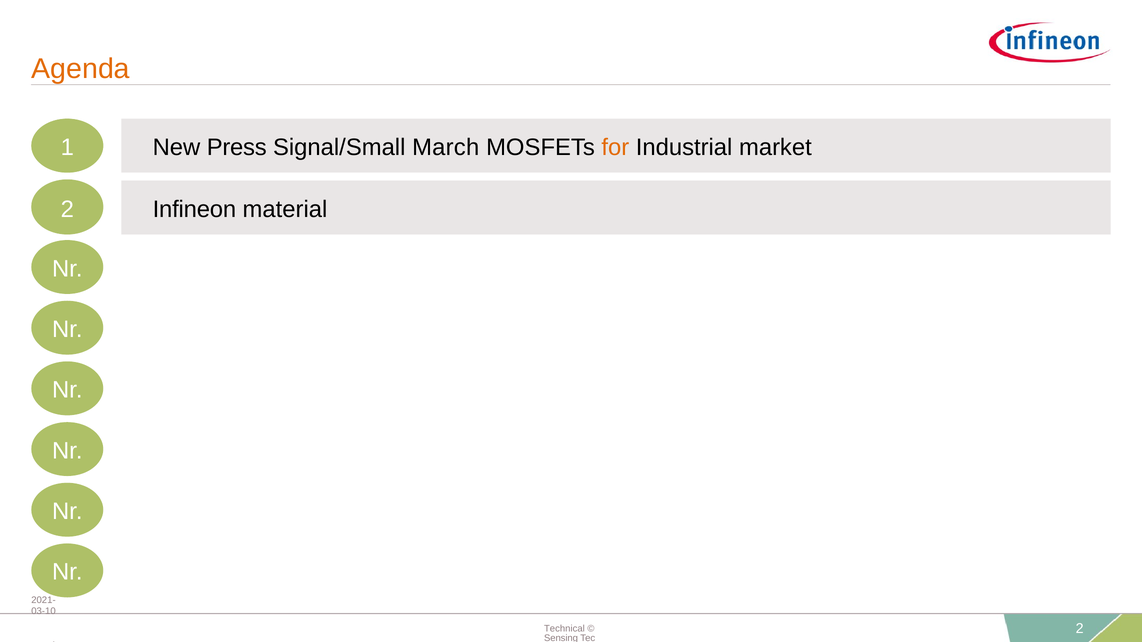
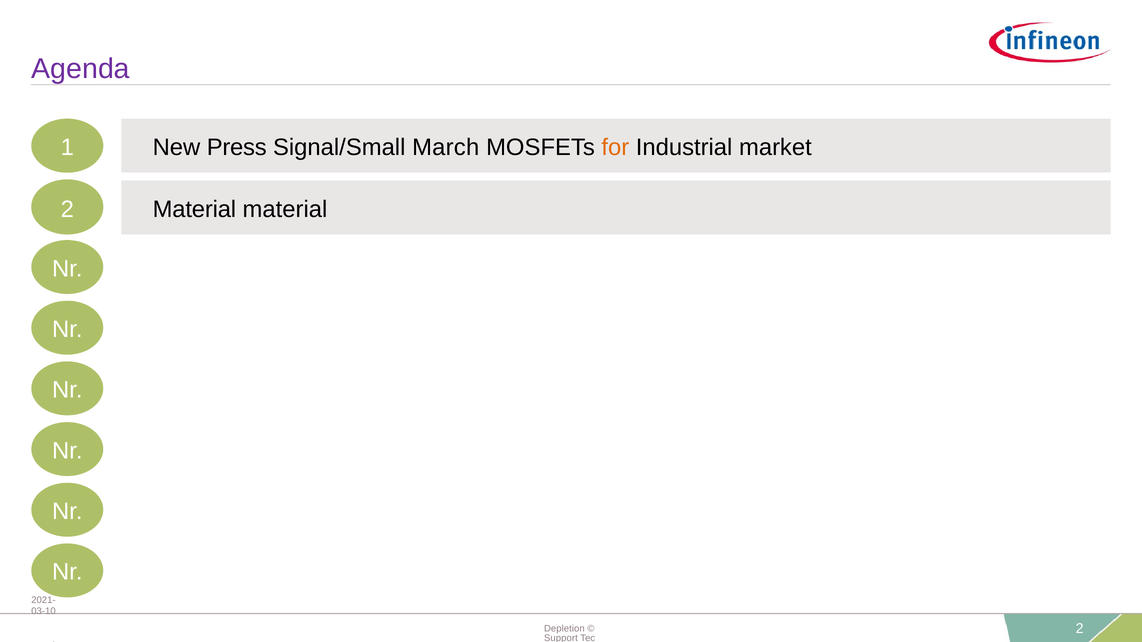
Agenda colour: orange -> purple
Infineon at (194, 209): Infineon -> Material
Technical: Technical -> Depletion
Sensing: Sensing -> Support
